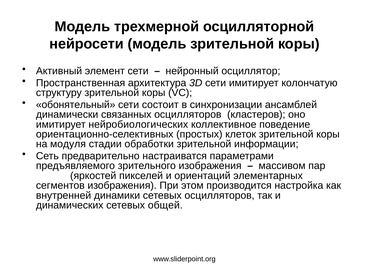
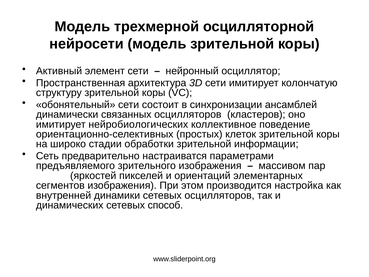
модуля: модуля -> широко
общей: общей -> способ
